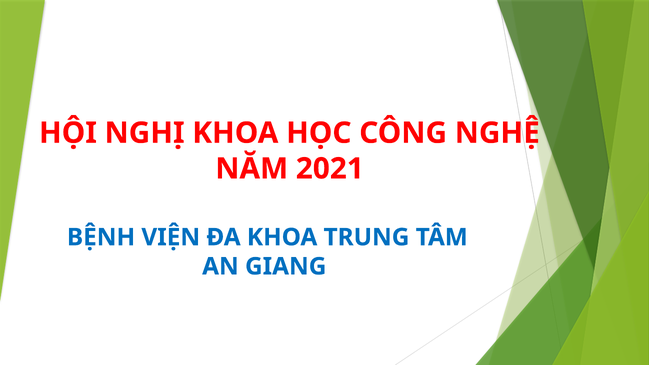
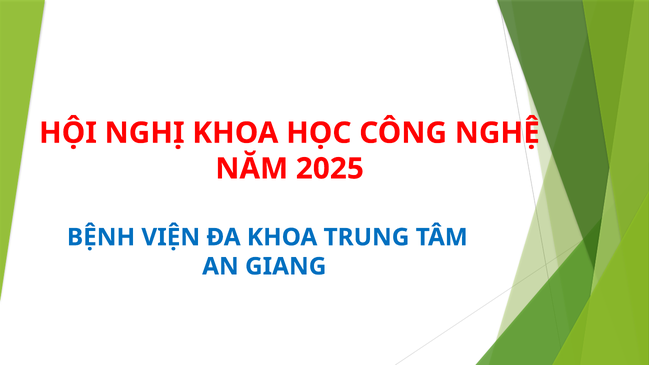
2021: 2021 -> 2025
